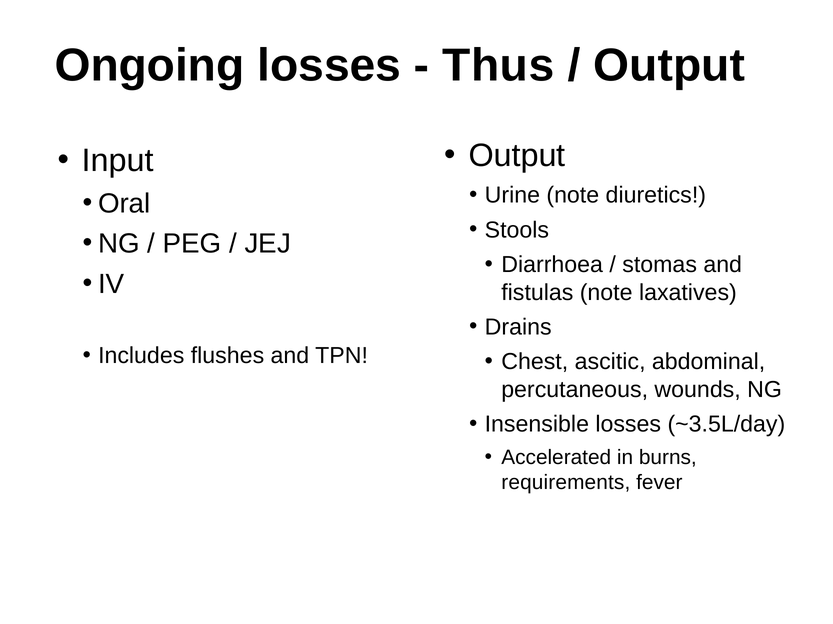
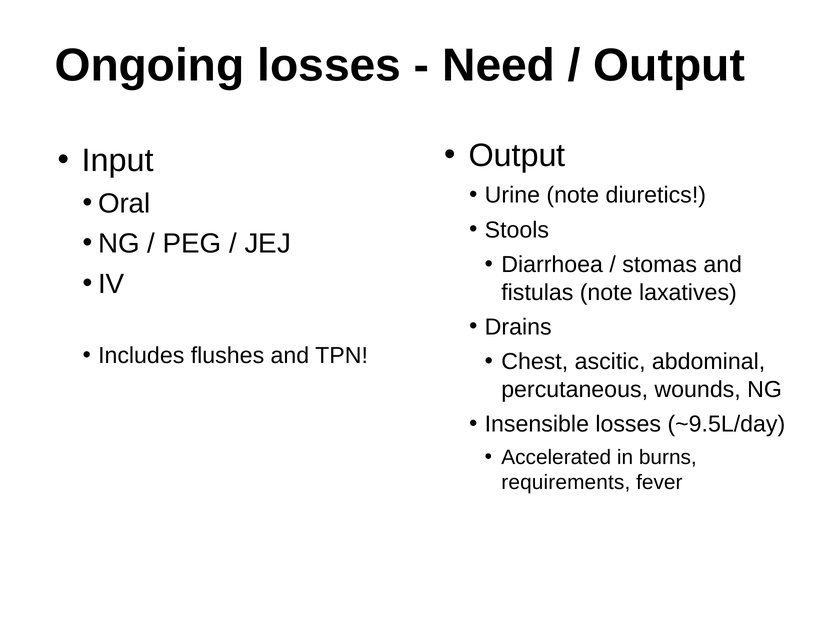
Thus: Thus -> Need
~3.5L/day: ~3.5L/day -> ~9.5L/day
